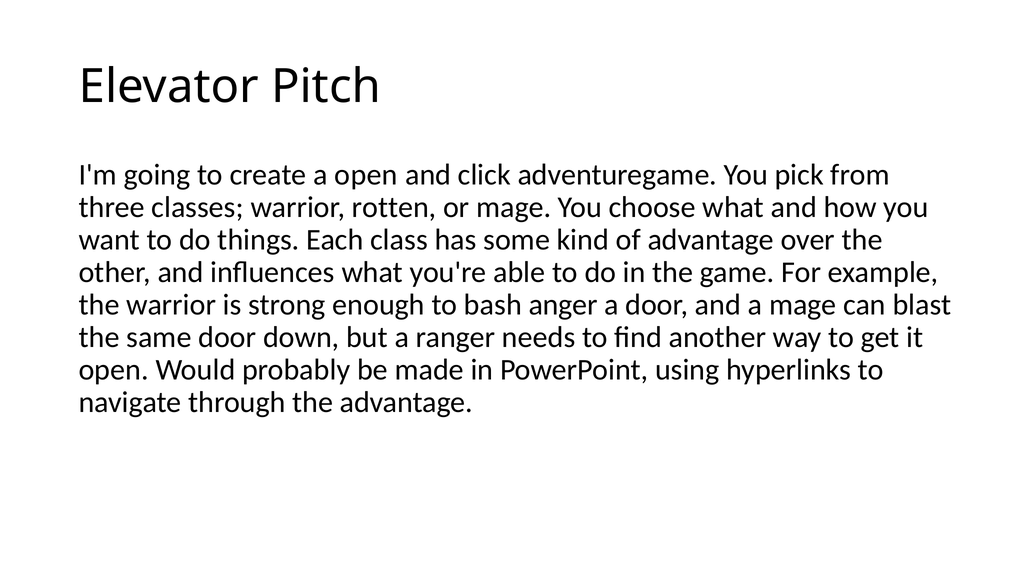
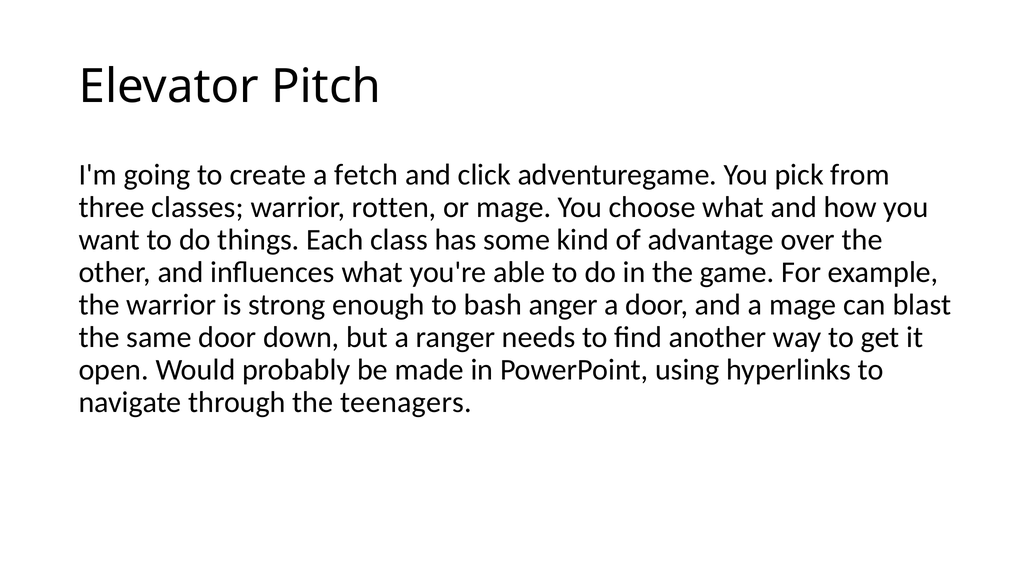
a open: open -> fetch
the advantage: advantage -> teenagers
